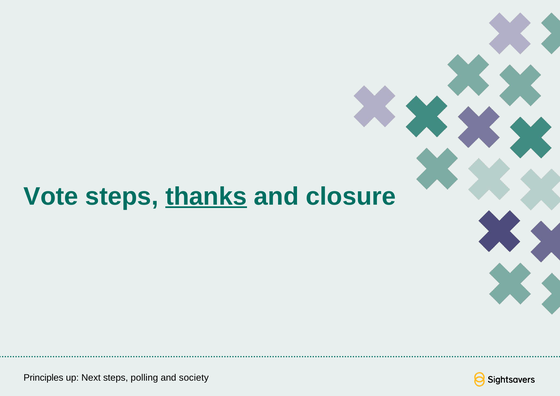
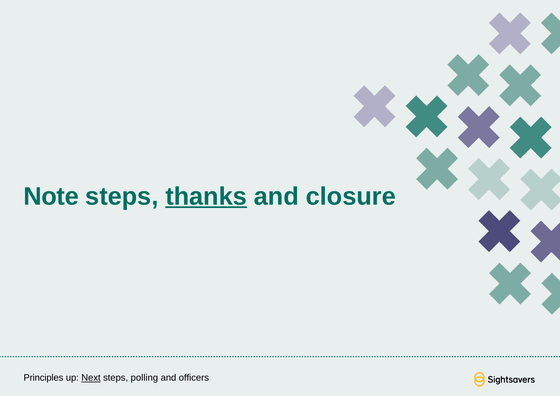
Vote: Vote -> Note
Next underline: none -> present
society: society -> officers
